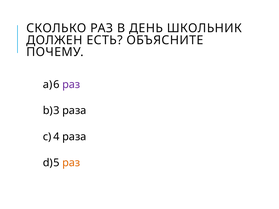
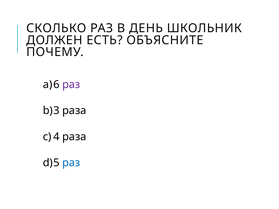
раз at (71, 163) colour: orange -> blue
